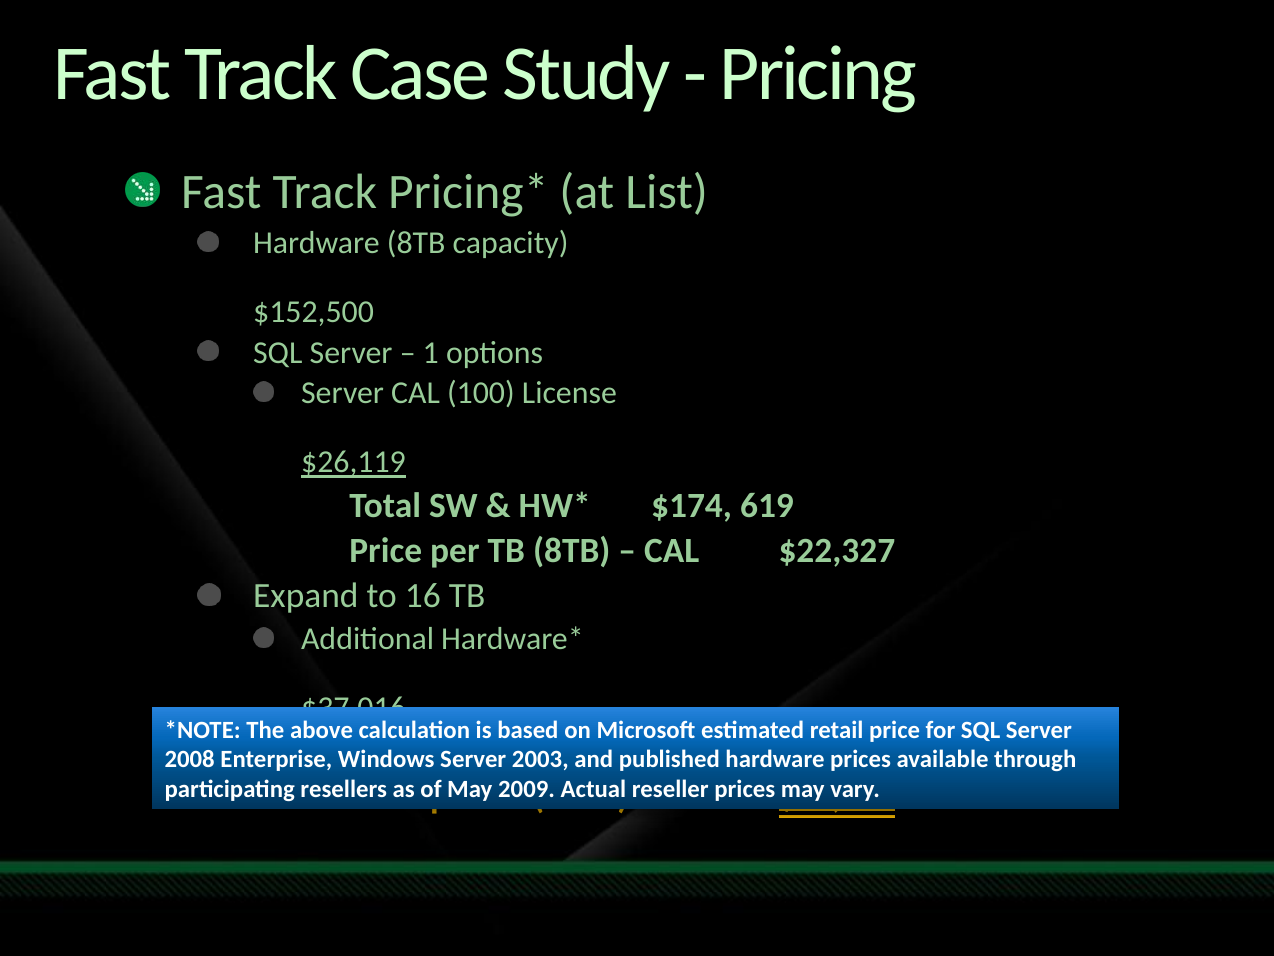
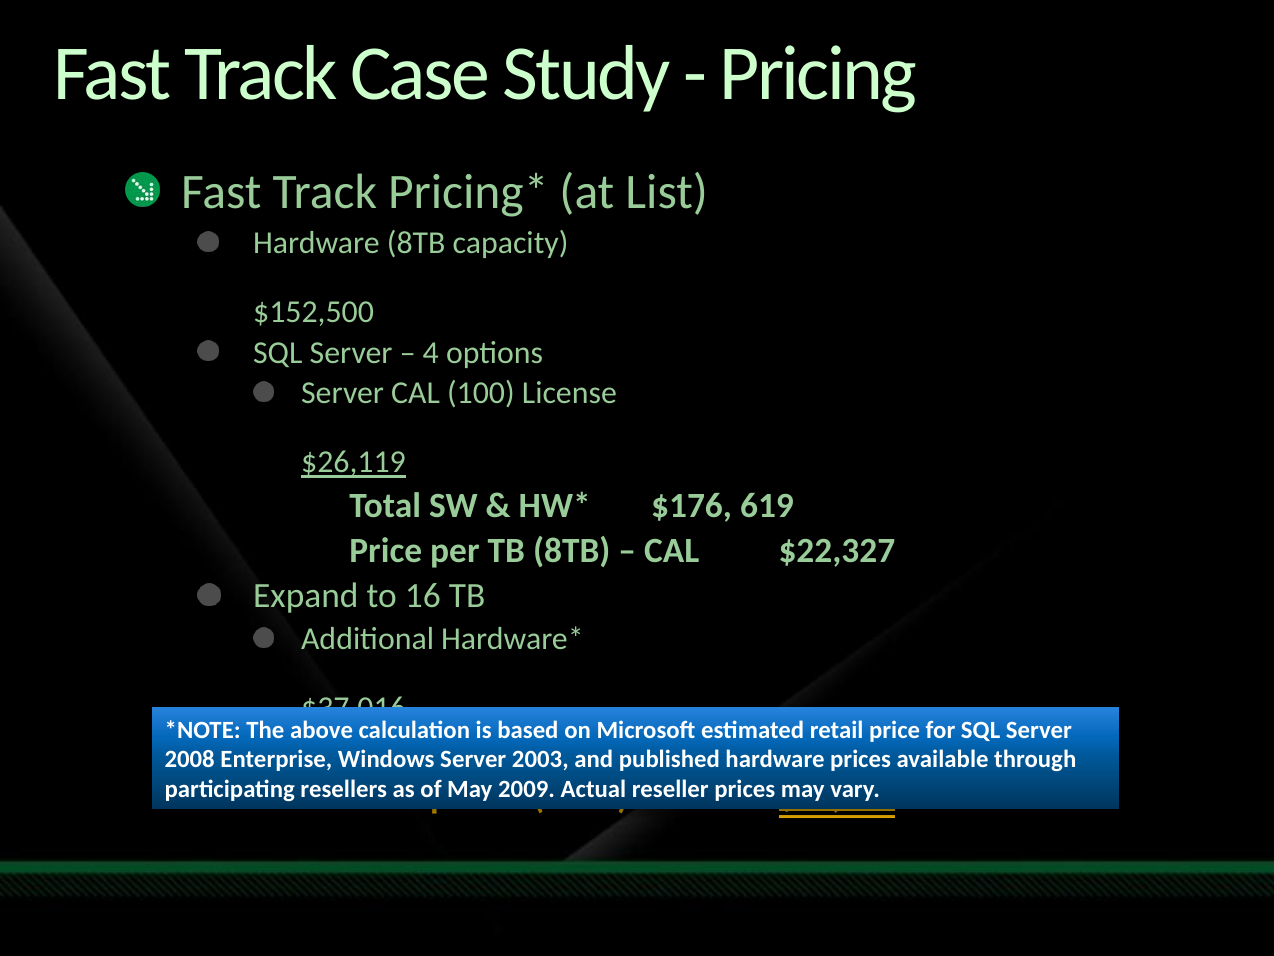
1: 1 -> 4
$174: $174 -> $176
